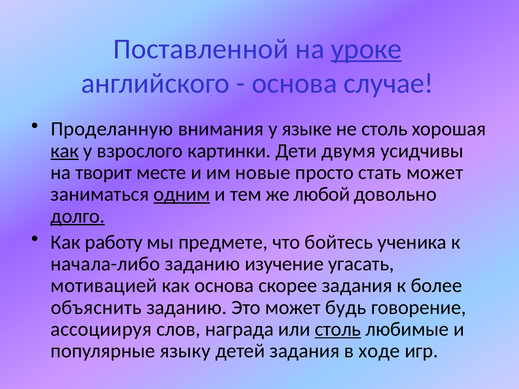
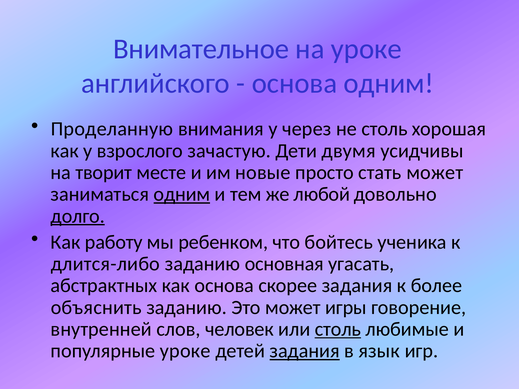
Поставленной: Поставленной -> Внимательное
уроке at (366, 49) underline: present -> none
основа случае: случае -> одним
языке: языке -> через
как at (65, 151) underline: present -> none
картинки: картинки -> зачастую
предмете: предмете -> ребенком
начала-либо: начала-либо -> длится-либо
изучение: изучение -> основная
мотивацией: мотивацией -> абстрактных
будь: будь -> игры
ассоциируя: ассоциируя -> внутренней
награда: награда -> человек
популярные языку: языку -> уроке
задания at (305, 351) underline: none -> present
ходе: ходе -> язык
